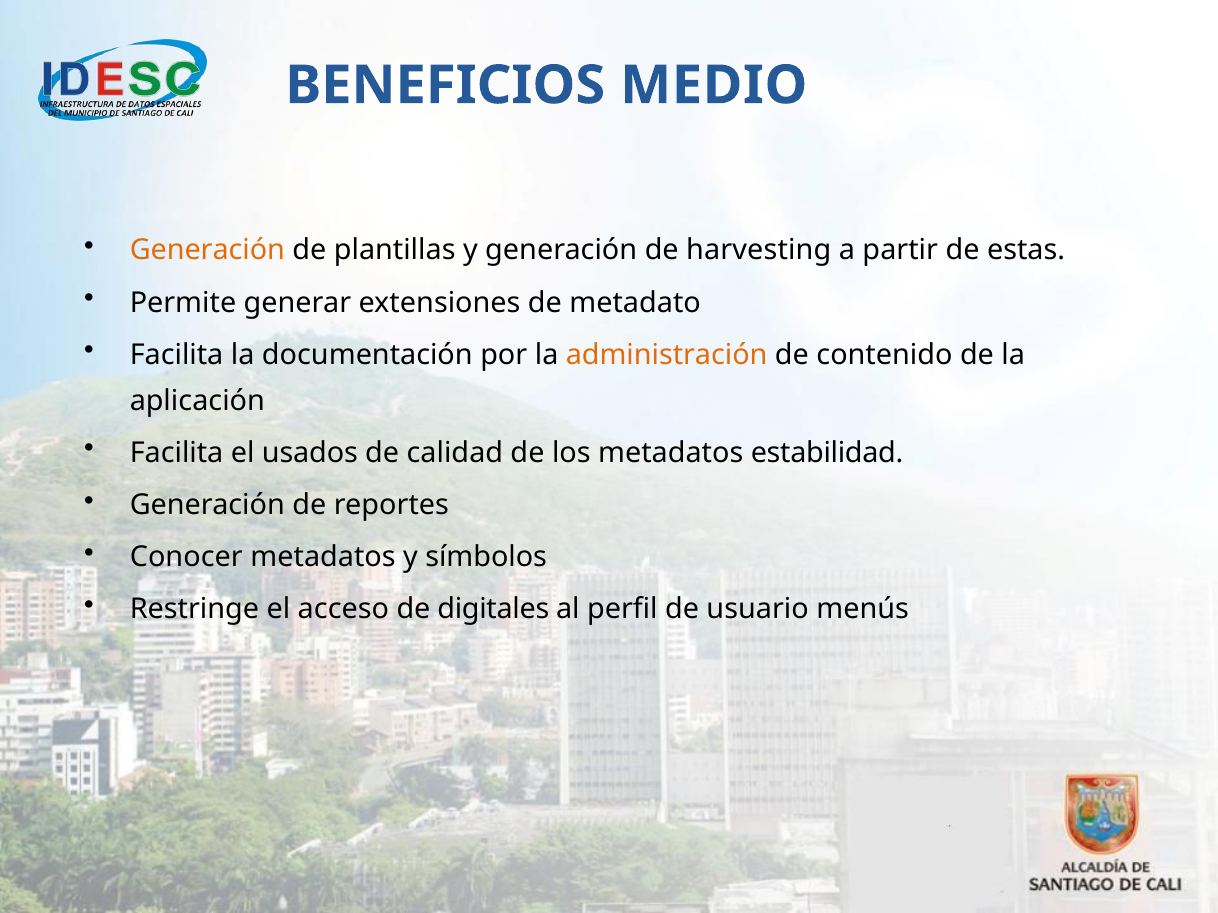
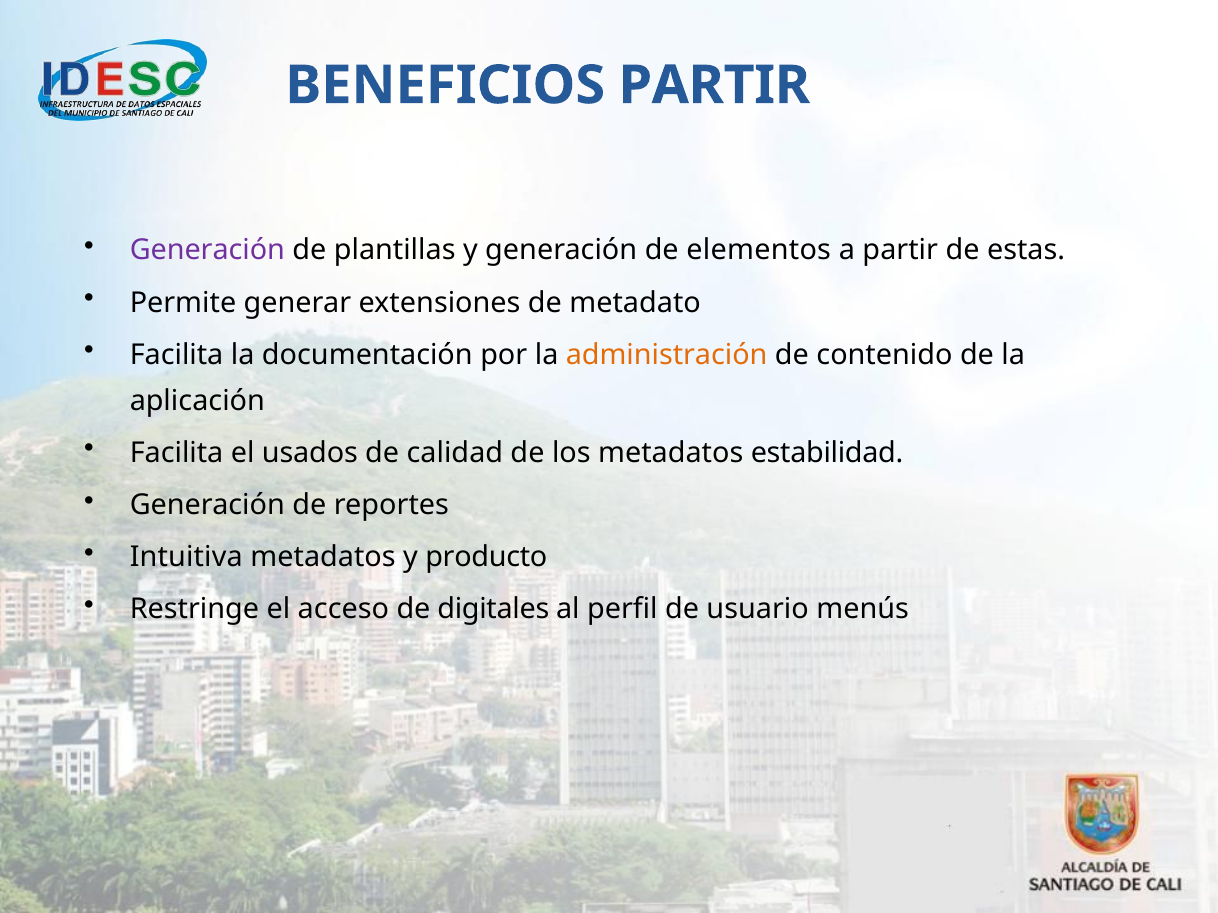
BENEFICIOS MEDIO: MEDIO -> PARTIR
Generación at (207, 251) colour: orange -> purple
harvesting: harvesting -> elementos
Conocer: Conocer -> Intuitiva
símbolos: símbolos -> producto
